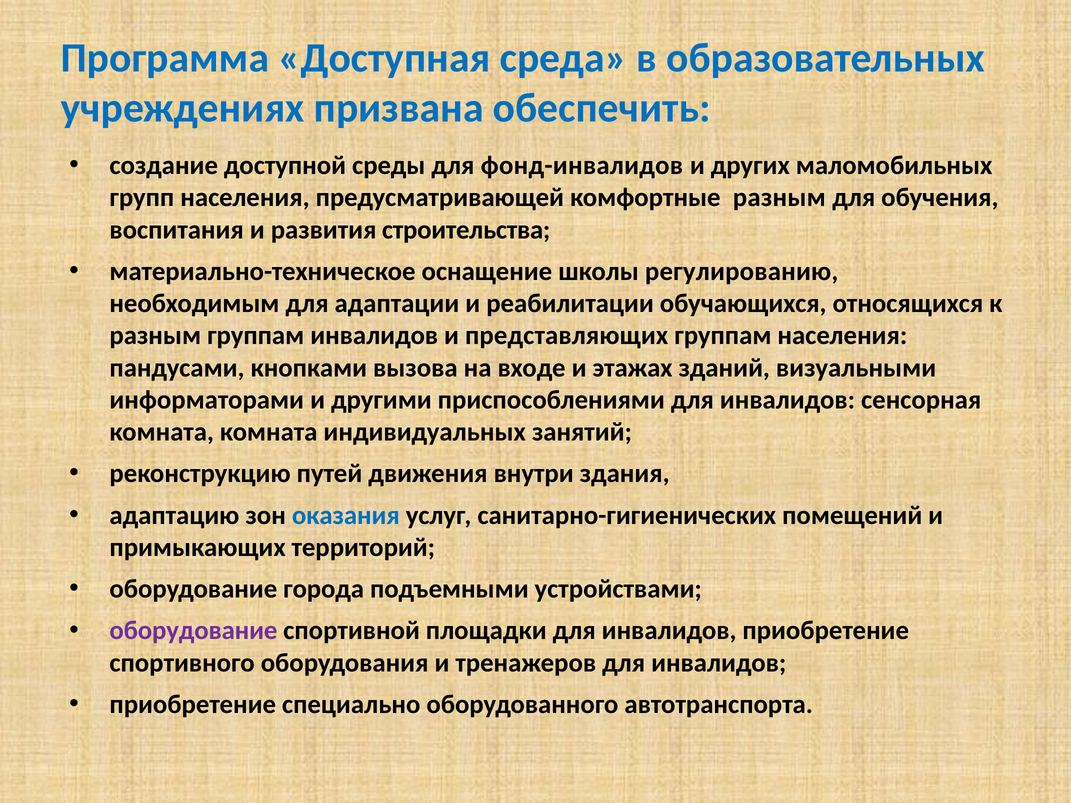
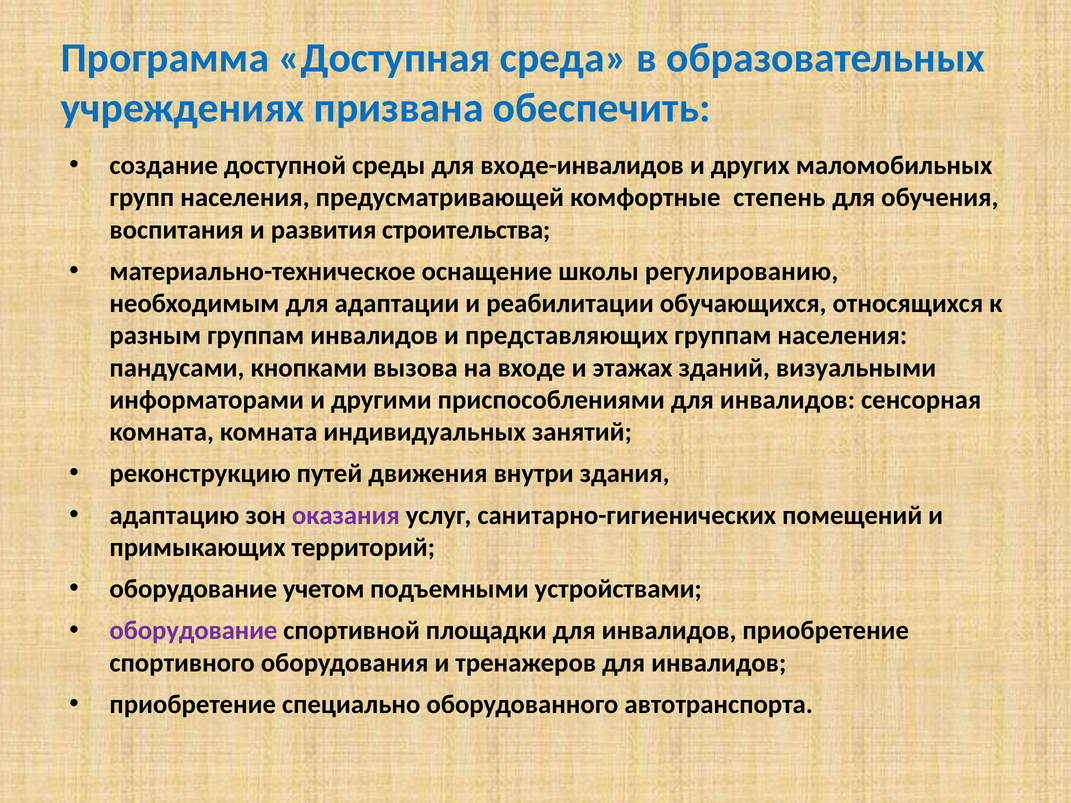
фонд-инвалидов: фонд-инвалидов -> входе-инвалидов
комфортные разным: разным -> степень
оказания colour: blue -> purple
города: города -> учетом
